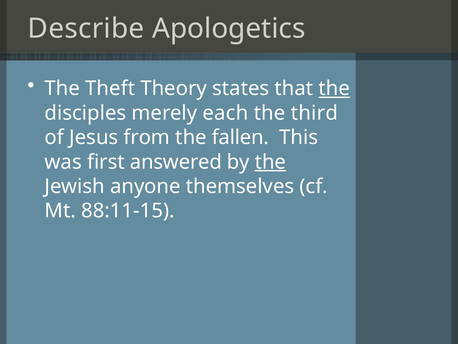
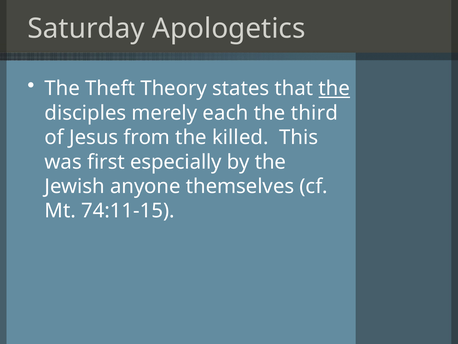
Describe: Describe -> Saturday
fallen: fallen -> killed
answered: answered -> especially
the at (270, 162) underline: present -> none
88:11-15: 88:11-15 -> 74:11-15
